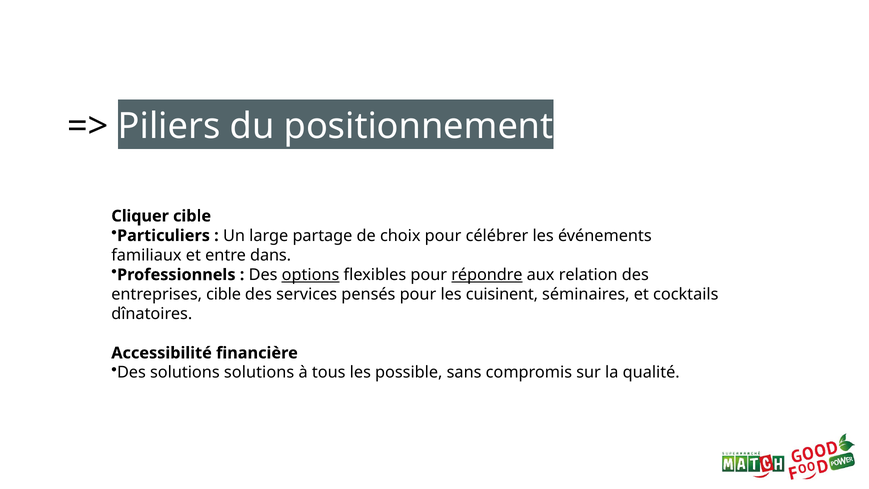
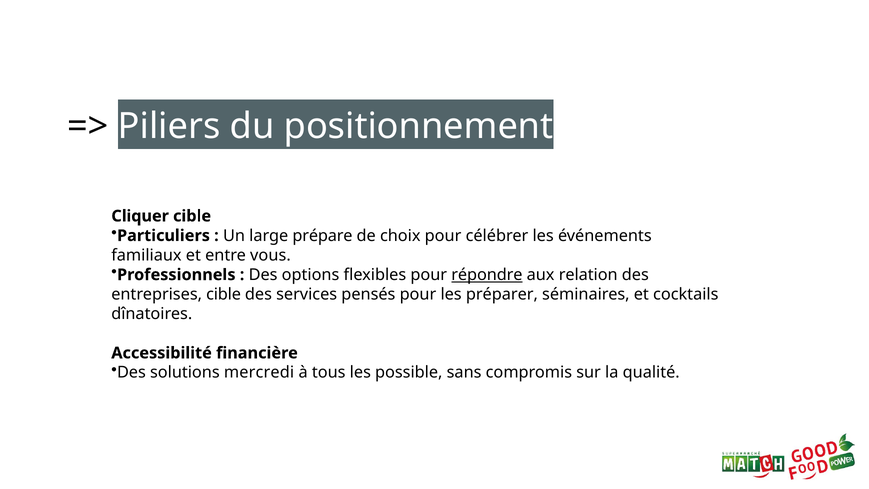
partage: partage -> prépare
dans: dans -> vous
options underline: present -> none
cuisinent: cuisinent -> préparer
solutions solutions: solutions -> mercredi
